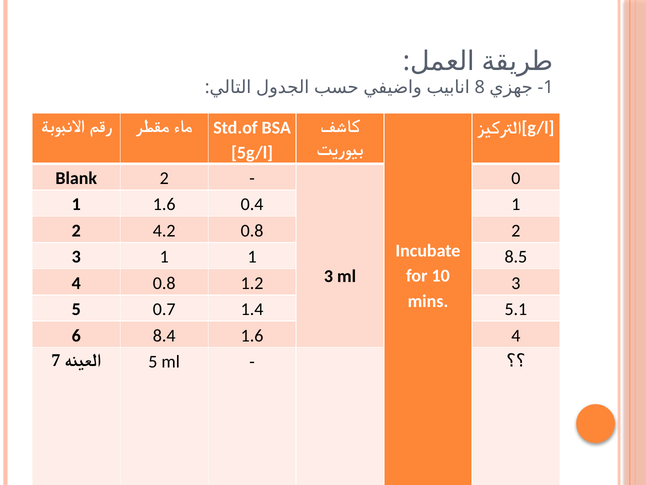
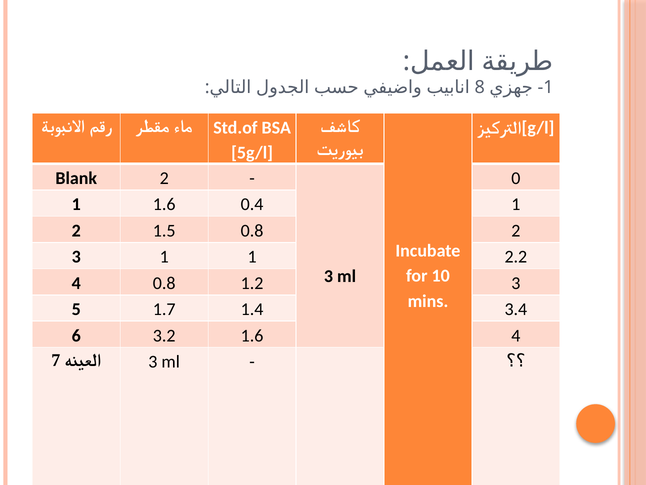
4.2: 4.2 -> 1.5
8.5: 8.5 -> 2.2
0.7: 0.7 -> 1.7
5.1: 5.1 -> 3.4
8.4: 8.4 -> 3.2
7 5: 5 -> 3
